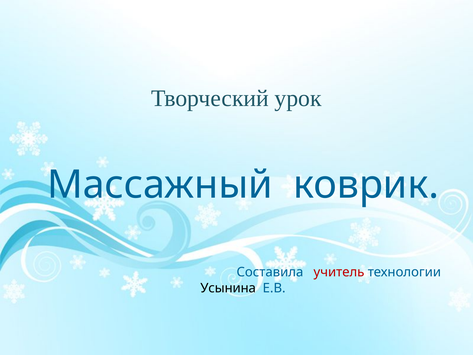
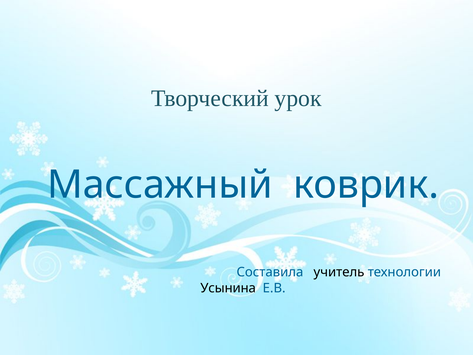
учитель colour: red -> black
